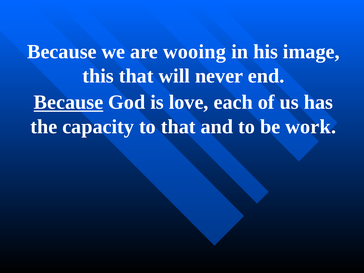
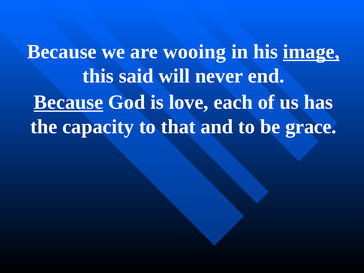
image underline: none -> present
this that: that -> said
work: work -> grace
